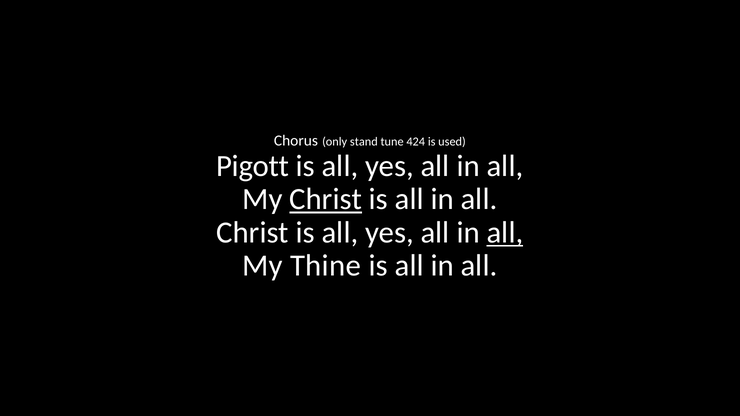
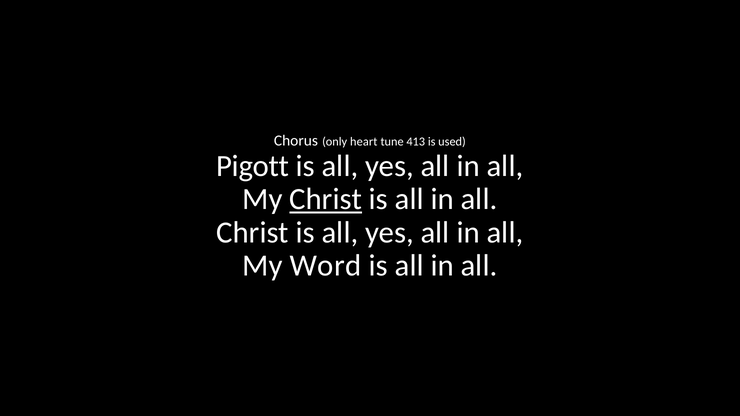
stand: stand -> heart
424: 424 -> 413
all at (505, 233) underline: present -> none
Thine: Thine -> Word
